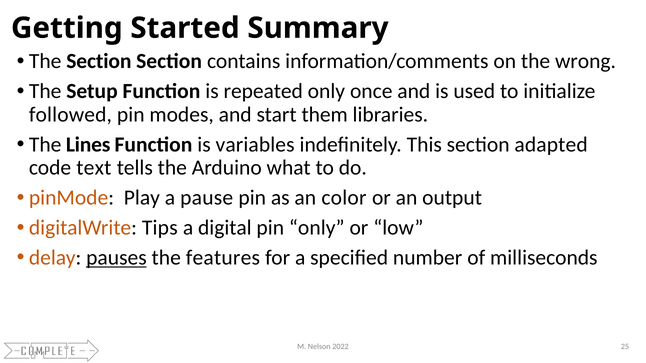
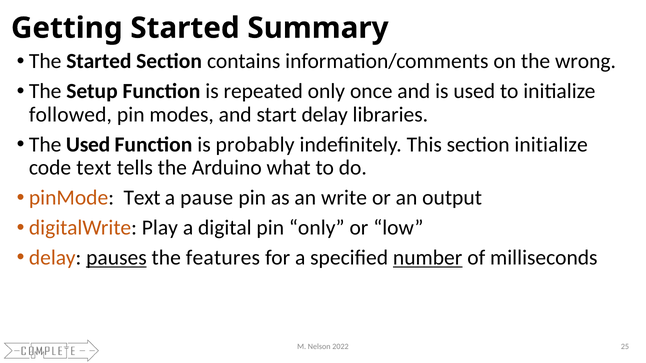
The Section: Section -> Started
start them: them -> delay
The Lines: Lines -> Used
variables: variables -> probably
section adapted: adapted -> initialize
pinMode Play: Play -> Text
color: color -> write
Tips: Tips -> Play
number underline: none -> present
